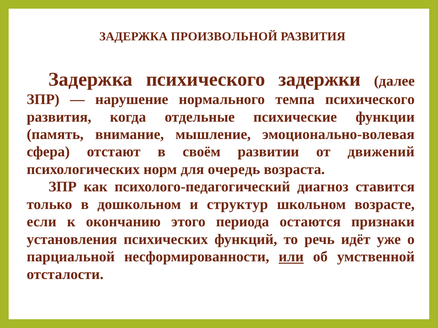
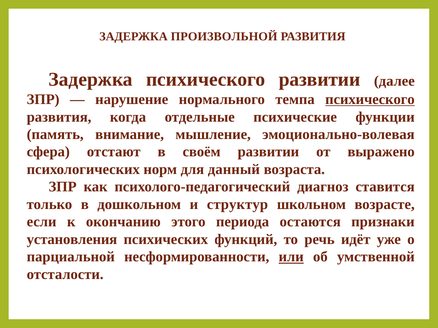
психического задержки: задержки -> развитии
психического at (370, 100) underline: none -> present
движений: движений -> выражено
очередь: очередь -> данный
